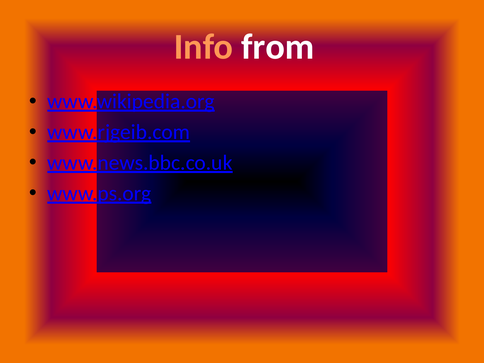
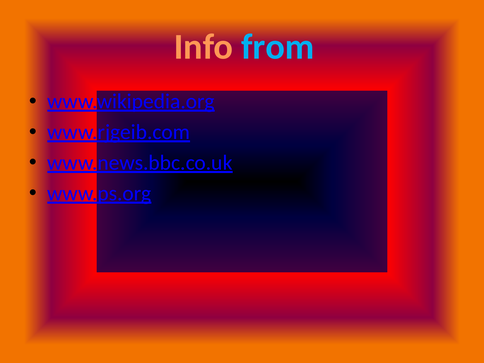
from colour: white -> light blue
